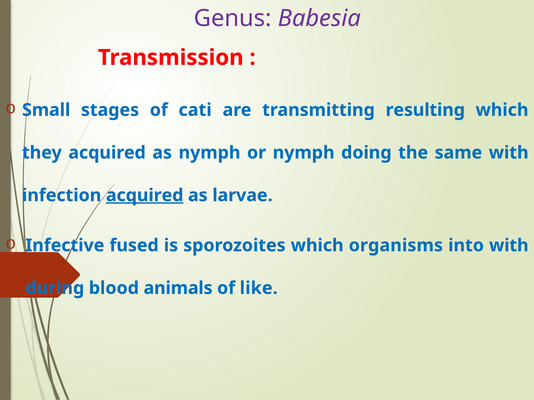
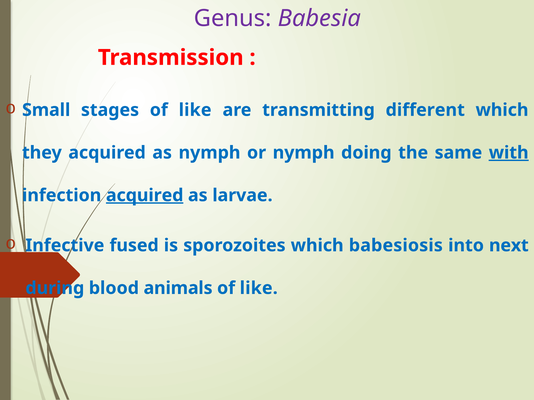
stages of cati: cati -> like
resulting: resulting -> different
with at (509, 153) underline: none -> present
organisms: organisms -> babesiosis
into with: with -> next
